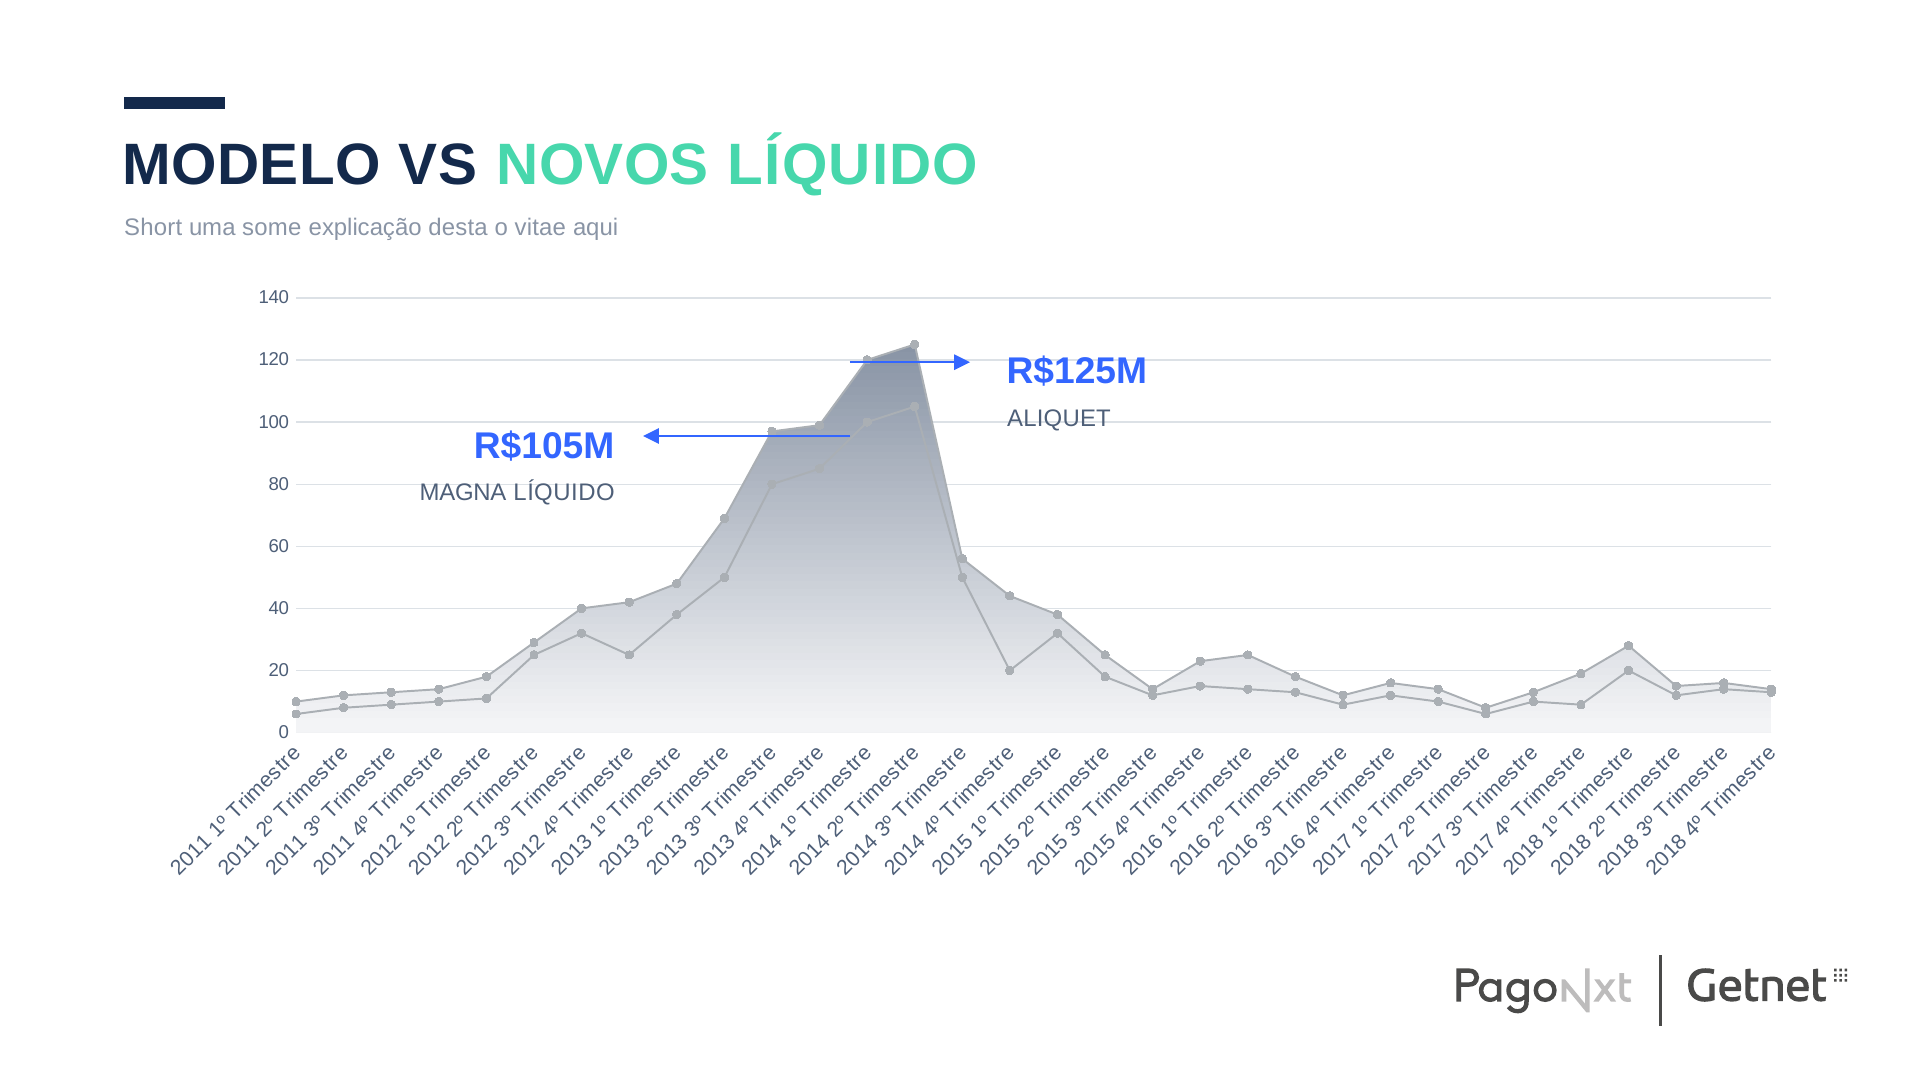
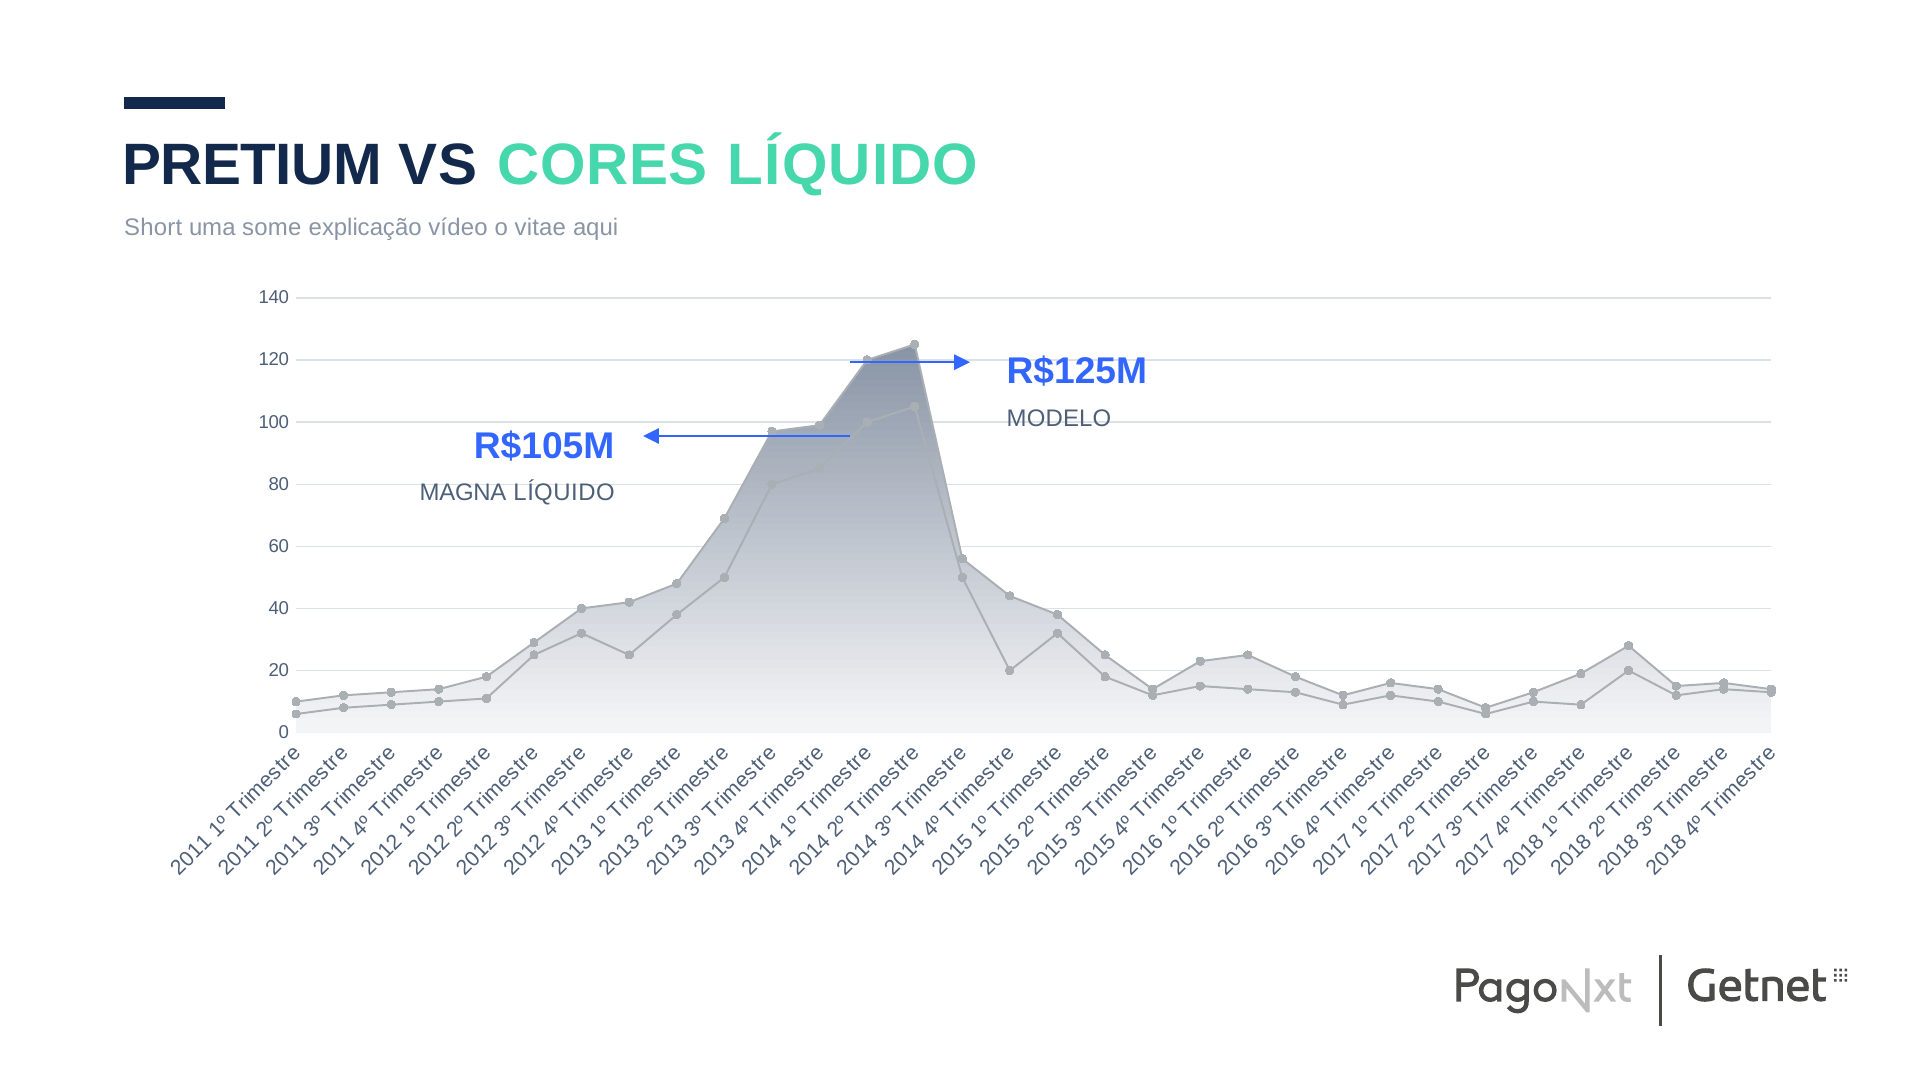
MODELO: MODELO -> PRETIUM
NOVOS: NOVOS -> CORES
desta: desta -> vídeo
ALIQUET: ALIQUET -> MODELO
